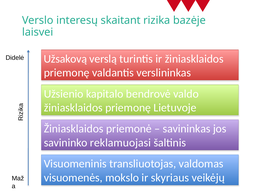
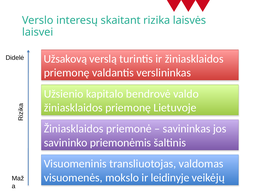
bazėje: bazėje -> laisvės
reklamuojasi: reklamuojasi -> priemonėmis
skyriaus: skyriaus -> leidinyje
